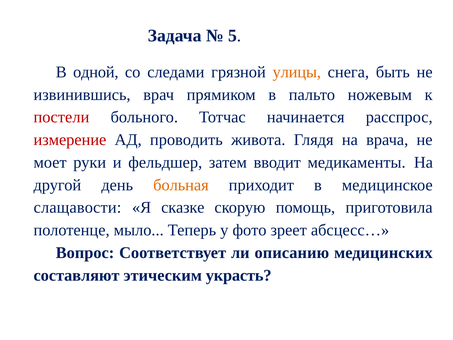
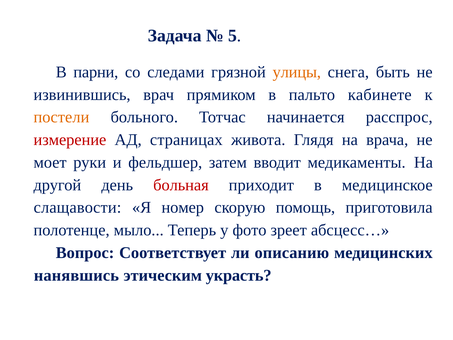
одной: одной -> парни
ножевым: ножевым -> кабинете
постели colour: red -> orange
проводить: проводить -> страницах
больная colour: orange -> red
сказке: сказке -> номер
составляют: составляют -> нанявшись
